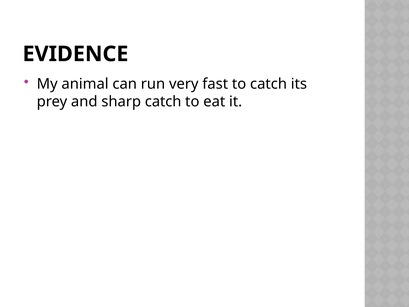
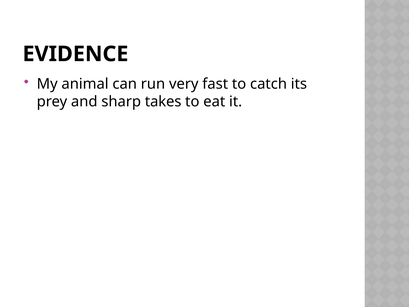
sharp catch: catch -> takes
